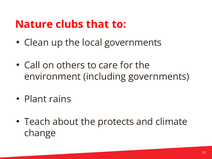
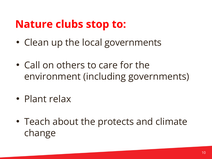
that: that -> stop
rains: rains -> relax
